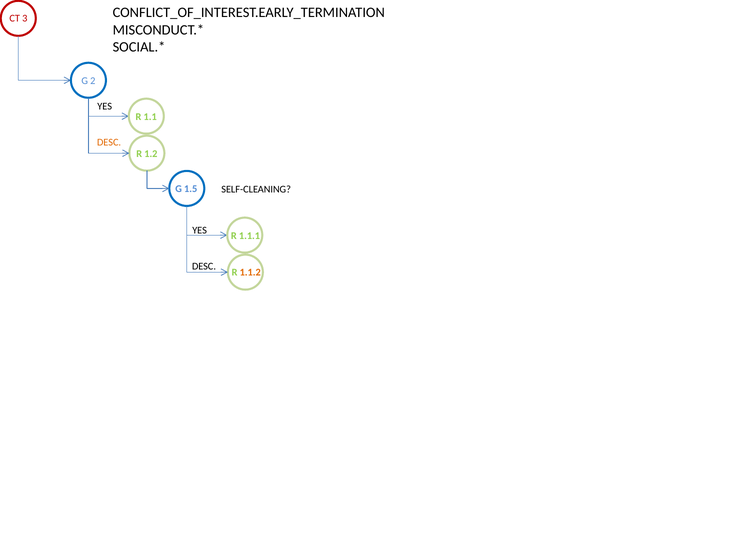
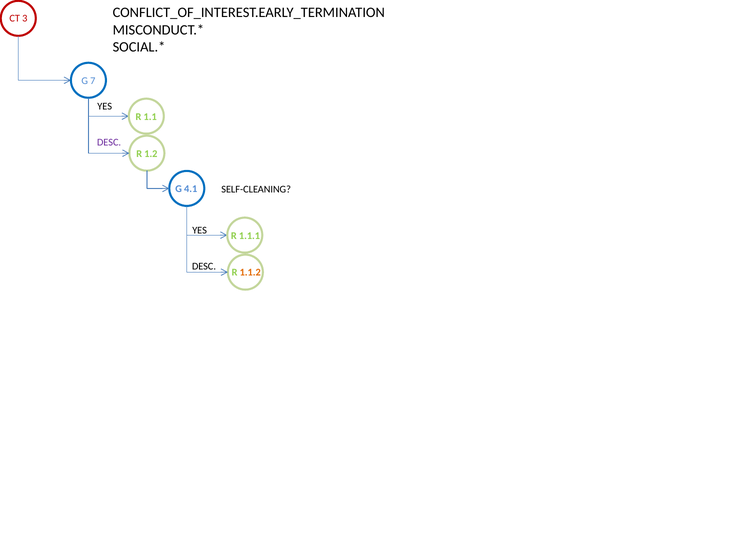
2: 2 -> 7
DESC at (109, 143) colour: orange -> purple
1.5: 1.5 -> 4.1
